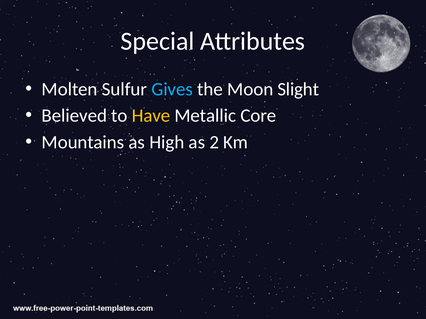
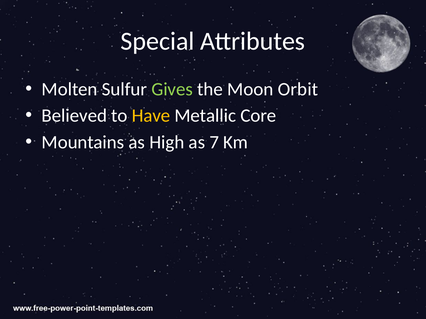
Gives colour: light blue -> light green
Slight: Slight -> Orbit
2: 2 -> 7
